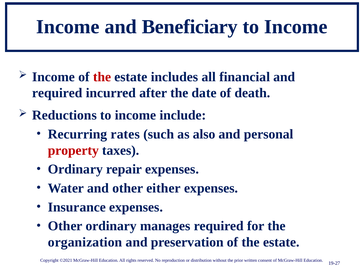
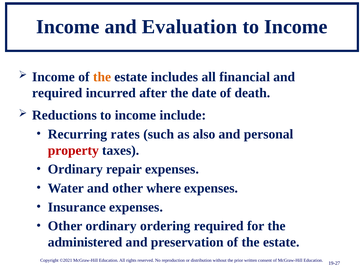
Beneficiary: Beneficiary -> Evaluation
the at (102, 77) colour: red -> orange
either: either -> where
manages: manages -> ordering
organization: organization -> administered
